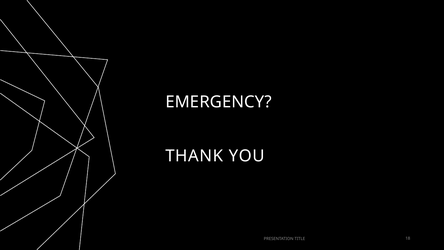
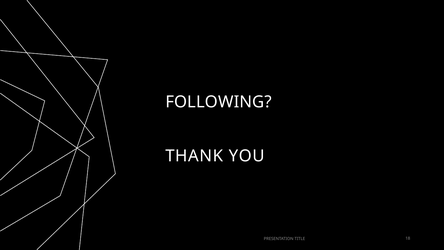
EMERGENCY: EMERGENCY -> FOLLOWING
